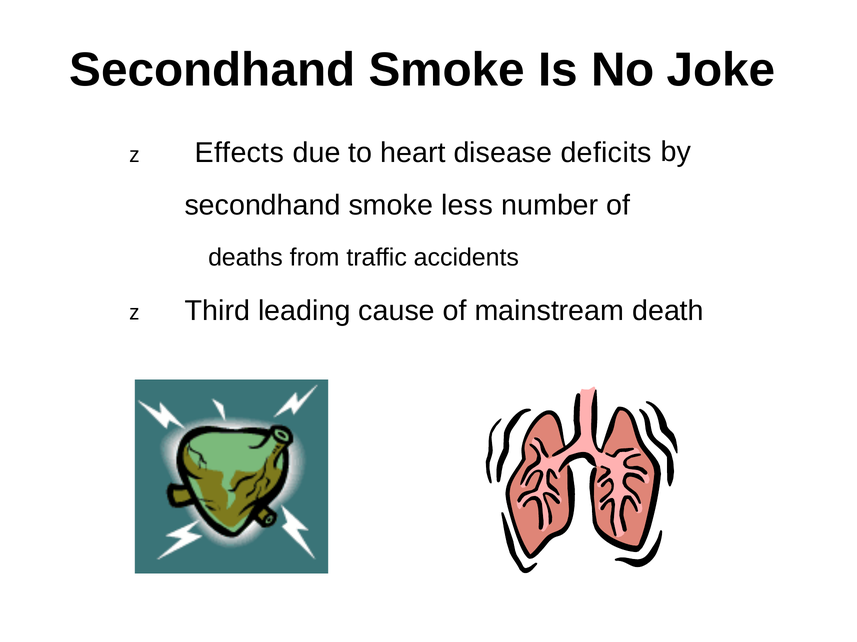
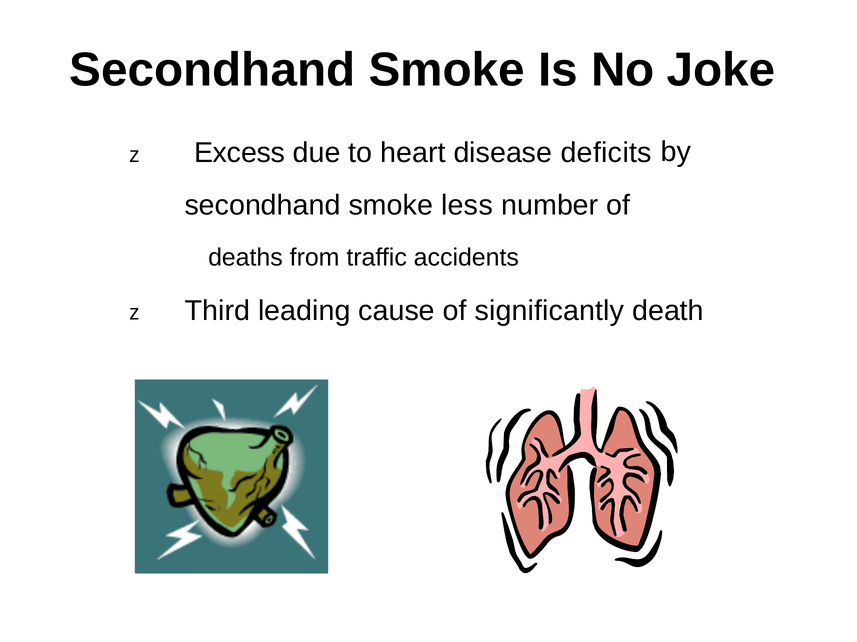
Effects: Effects -> Excess
mainstream: mainstream -> significantly
